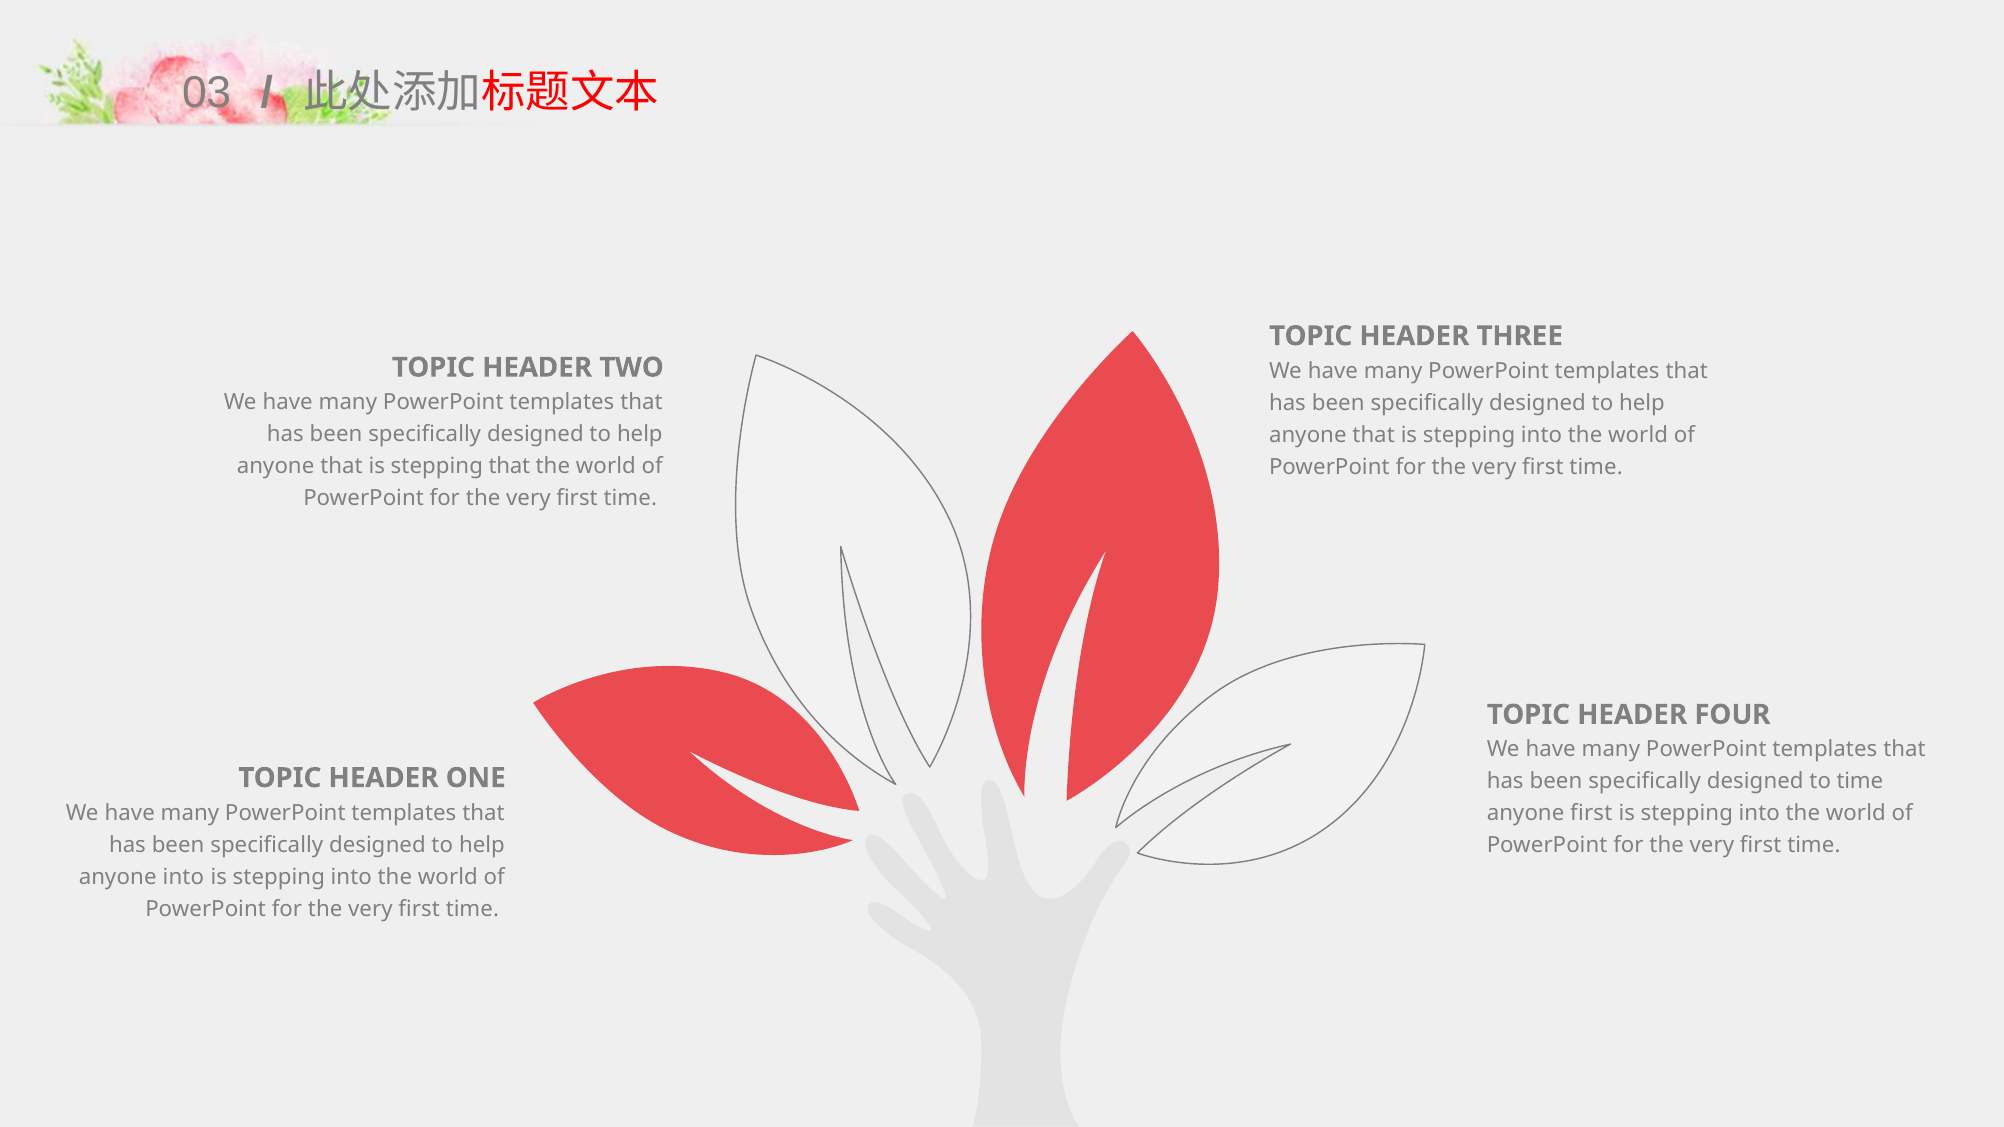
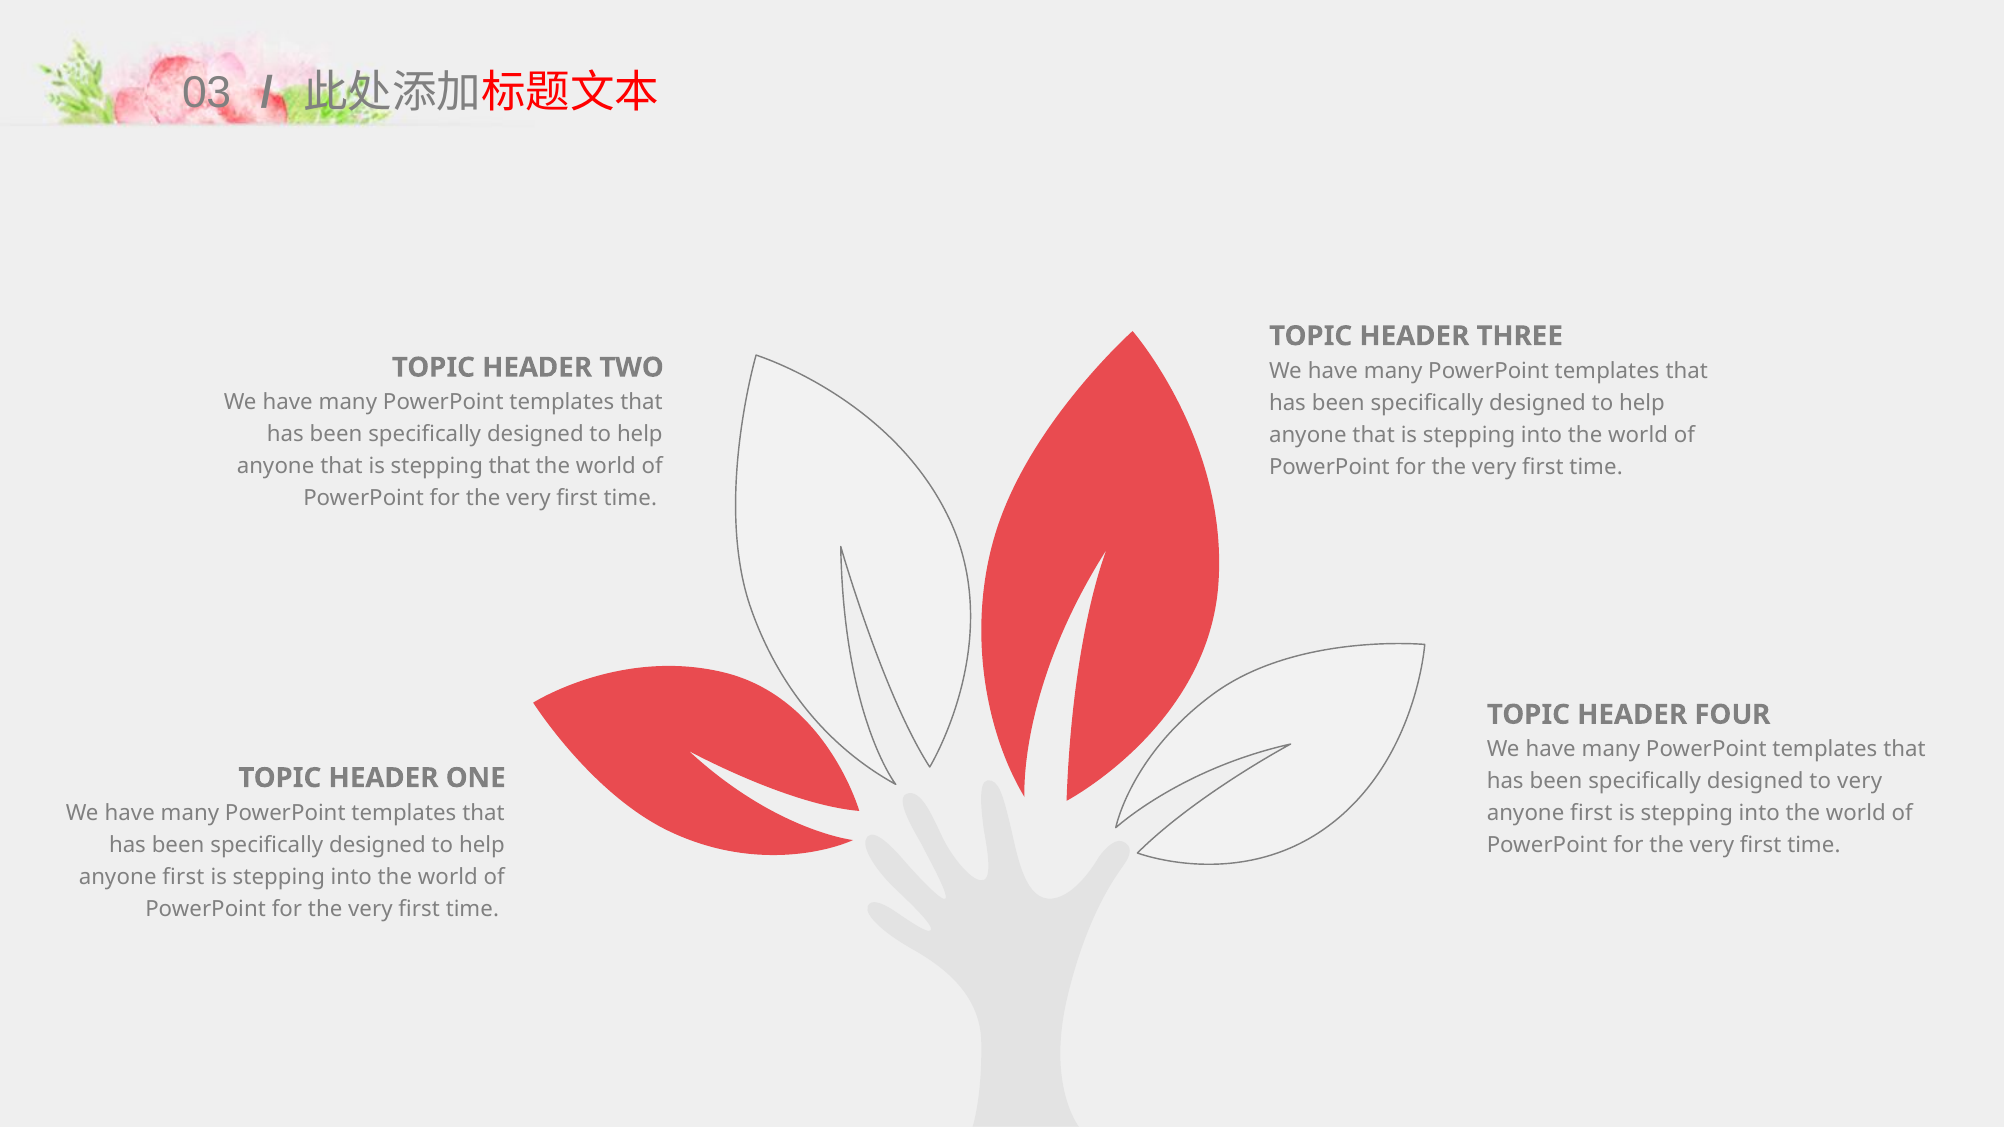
to time: time -> very
into at (183, 877): into -> first
